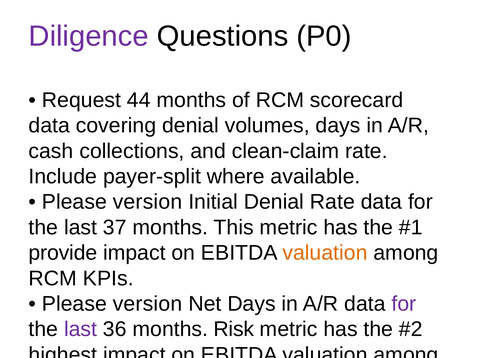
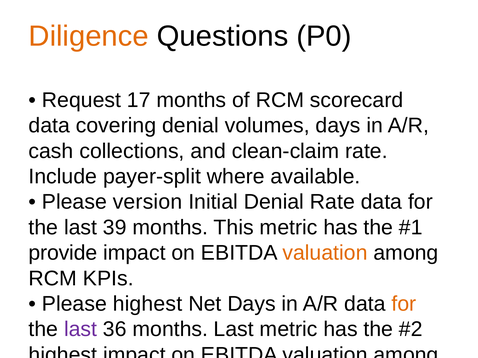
Diligence colour: purple -> orange
44: 44 -> 17
37: 37 -> 39
version at (147, 304): version -> highest
for at (404, 304) colour: purple -> orange
months Risk: Risk -> Last
